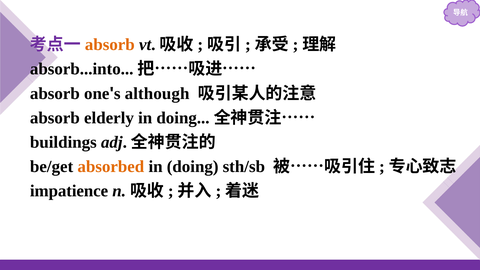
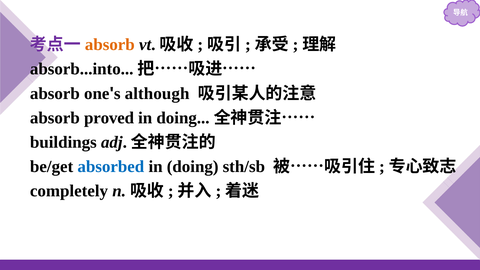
elderly: elderly -> proved
absorbed colour: orange -> blue
impatience: impatience -> completely
